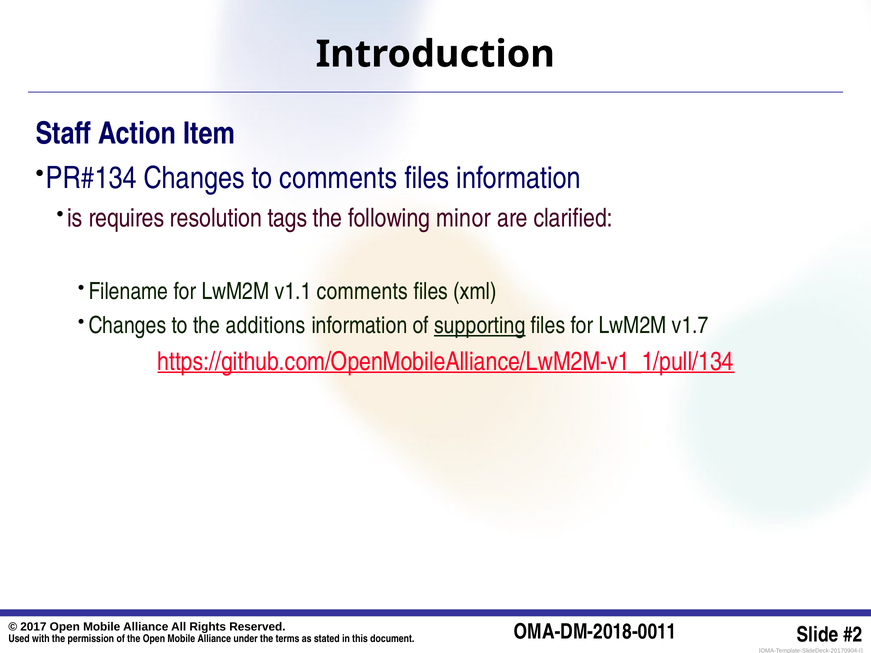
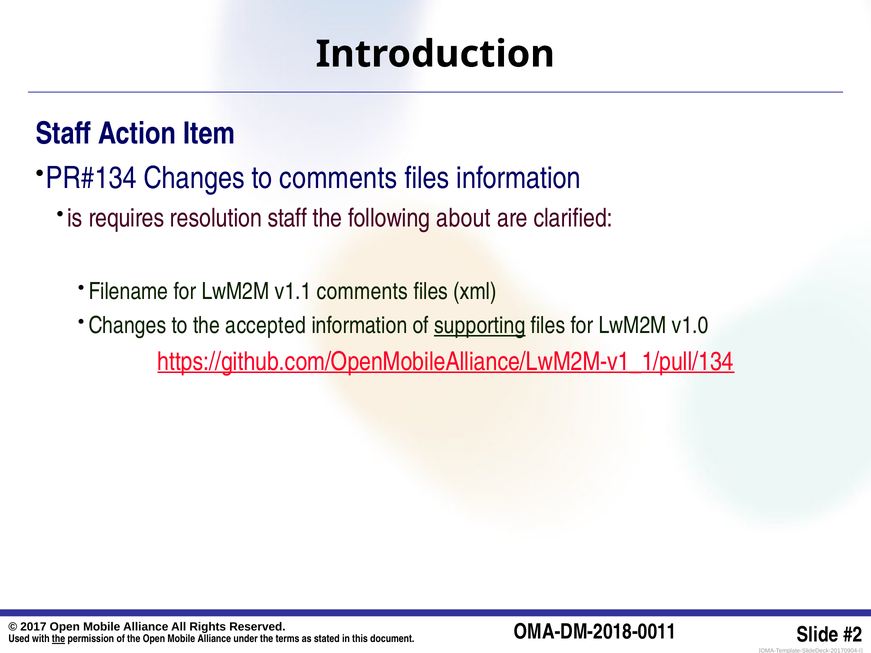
resolution tags: tags -> staff
minor: minor -> about
additions: additions -> accepted
v1.7: v1.7 -> v1.0
the at (59, 639) underline: none -> present
